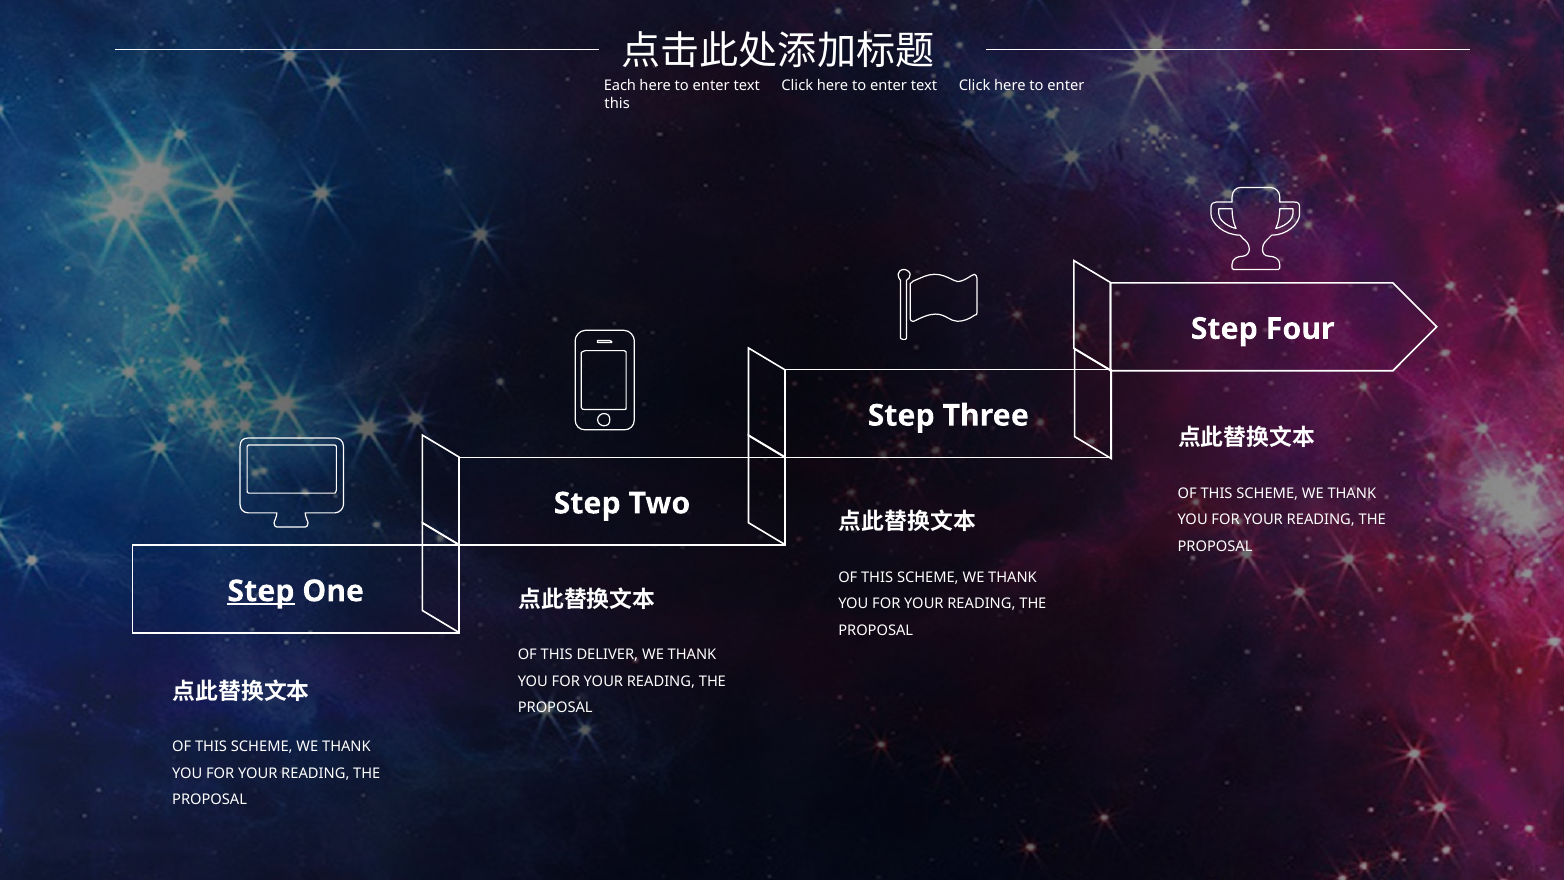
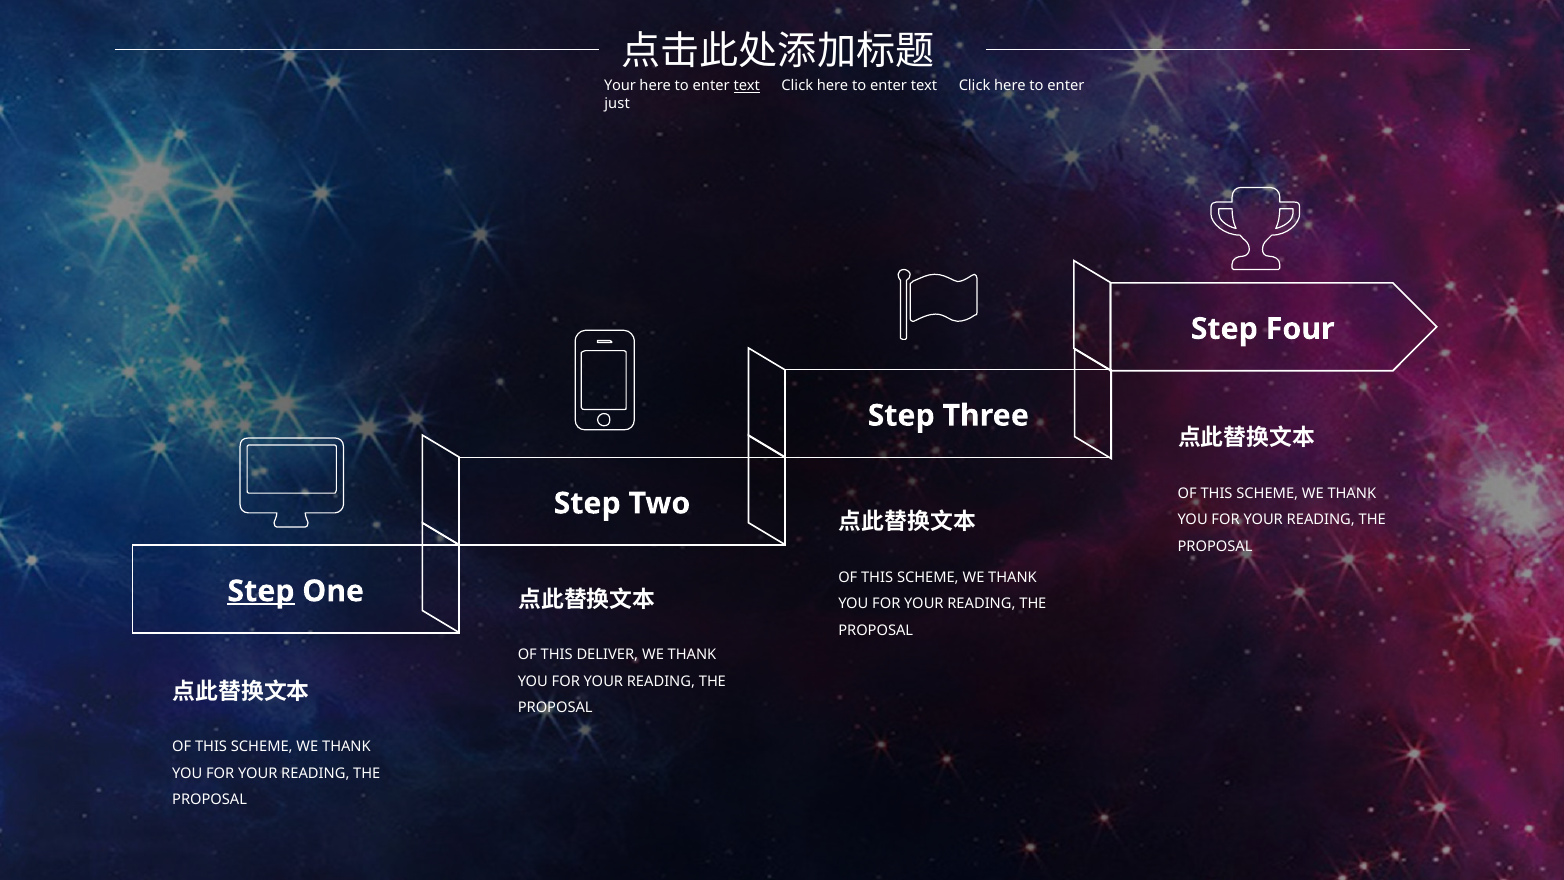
Each at (620, 86): Each -> Your
text at (747, 86) underline: none -> present
this at (617, 104): this -> just
